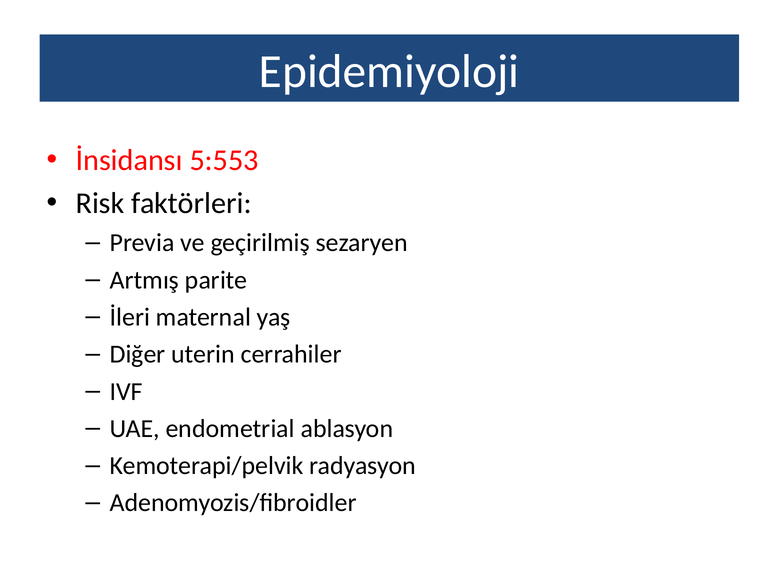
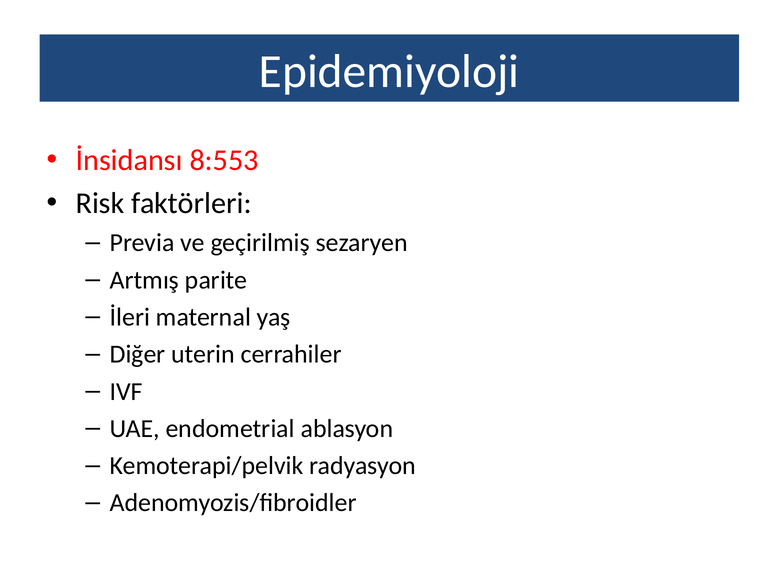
5:553: 5:553 -> 8:553
